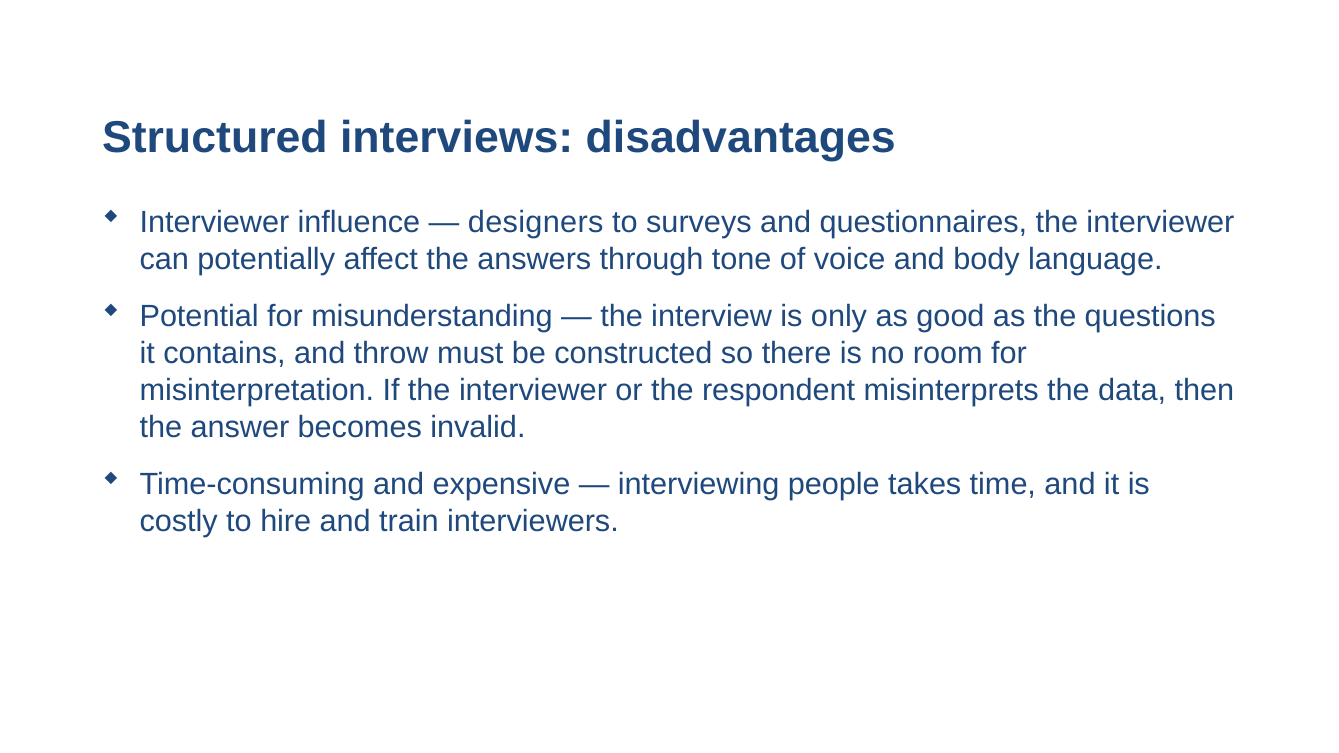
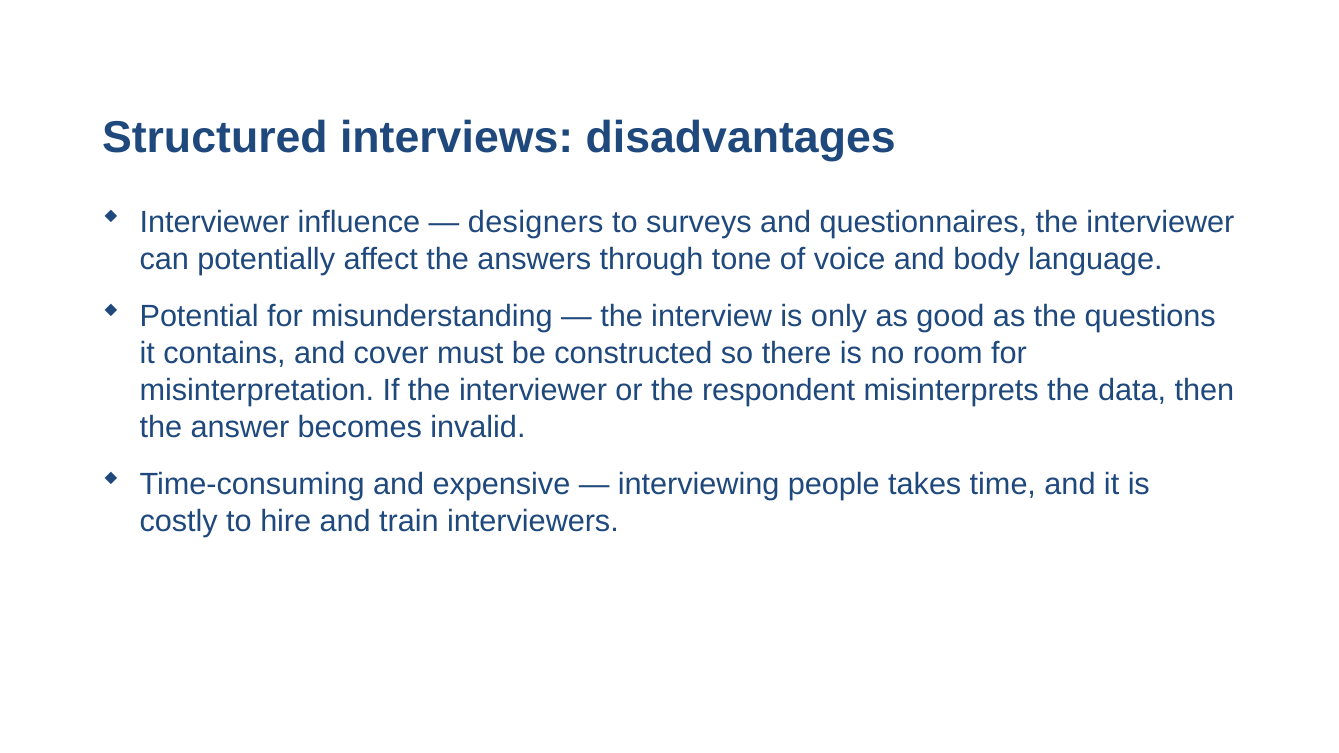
throw: throw -> cover
